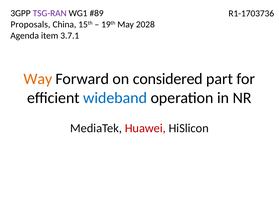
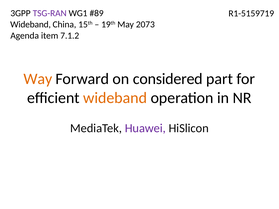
R1-1703736: R1-1703736 -> R1-5159719
Proposals at (30, 24): Proposals -> Wideband
2028: 2028 -> 2073
3.7.1: 3.7.1 -> 7.1.2
wideband at (115, 98) colour: blue -> orange
Huawei colour: red -> purple
